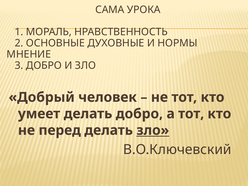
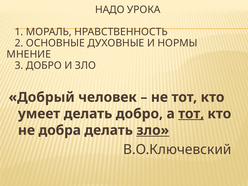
САМА: САМА -> НАДО
тот at (191, 114) underline: none -> present
перед: перед -> добра
